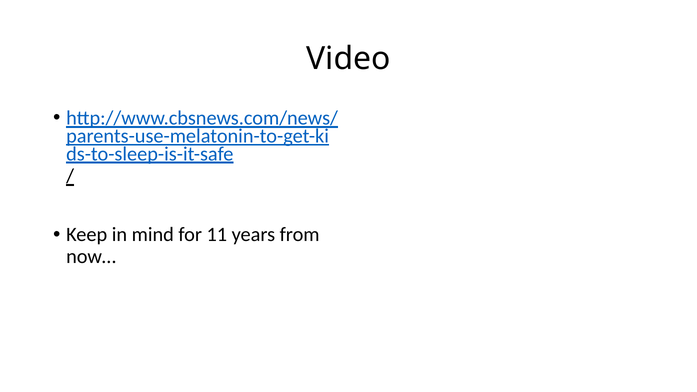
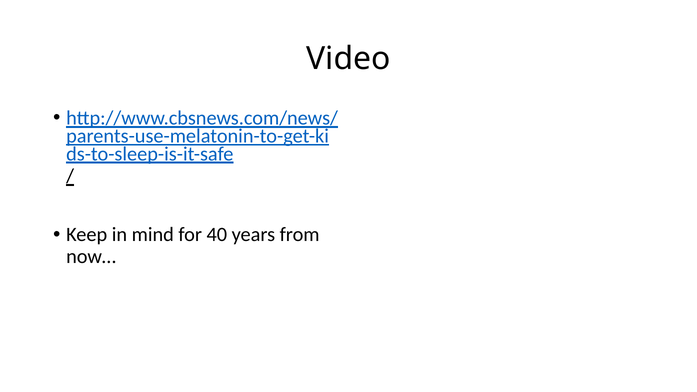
11: 11 -> 40
